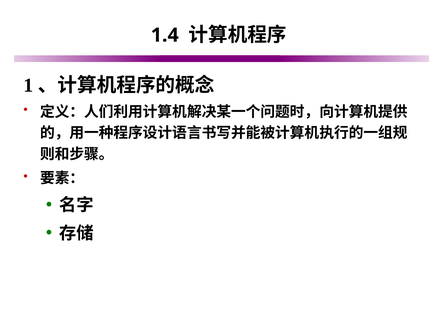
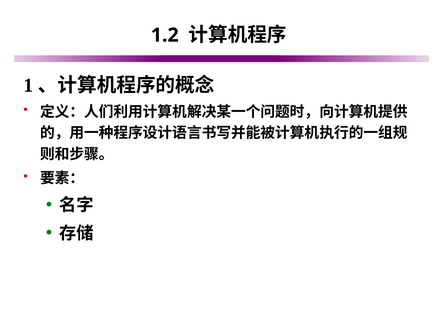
1.4: 1.4 -> 1.2
